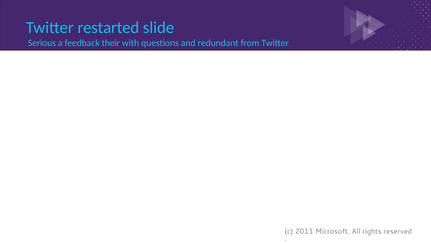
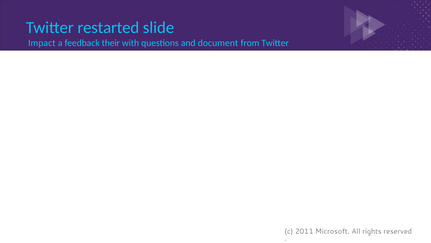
Serious: Serious -> Impact
redundant: redundant -> document
